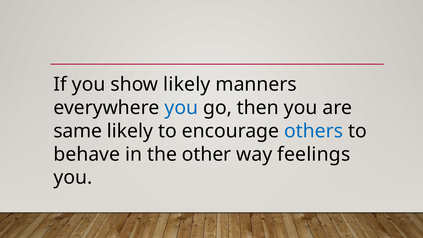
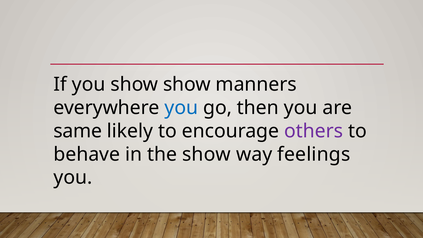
show likely: likely -> show
others colour: blue -> purple
the other: other -> show
